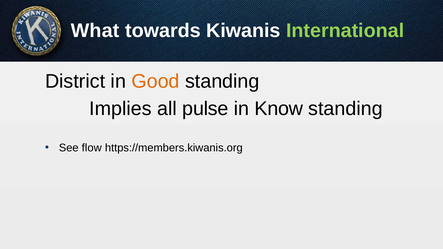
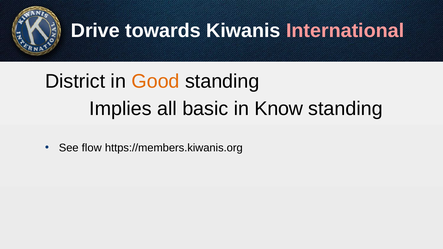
What: What -> Drive
International colour: light green -> pink
pulse: pulse -> basic
